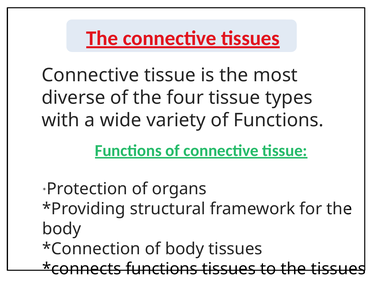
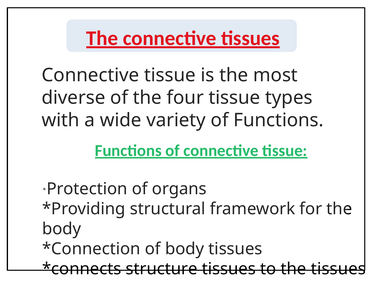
functions at (162, 269): functions -> structure
